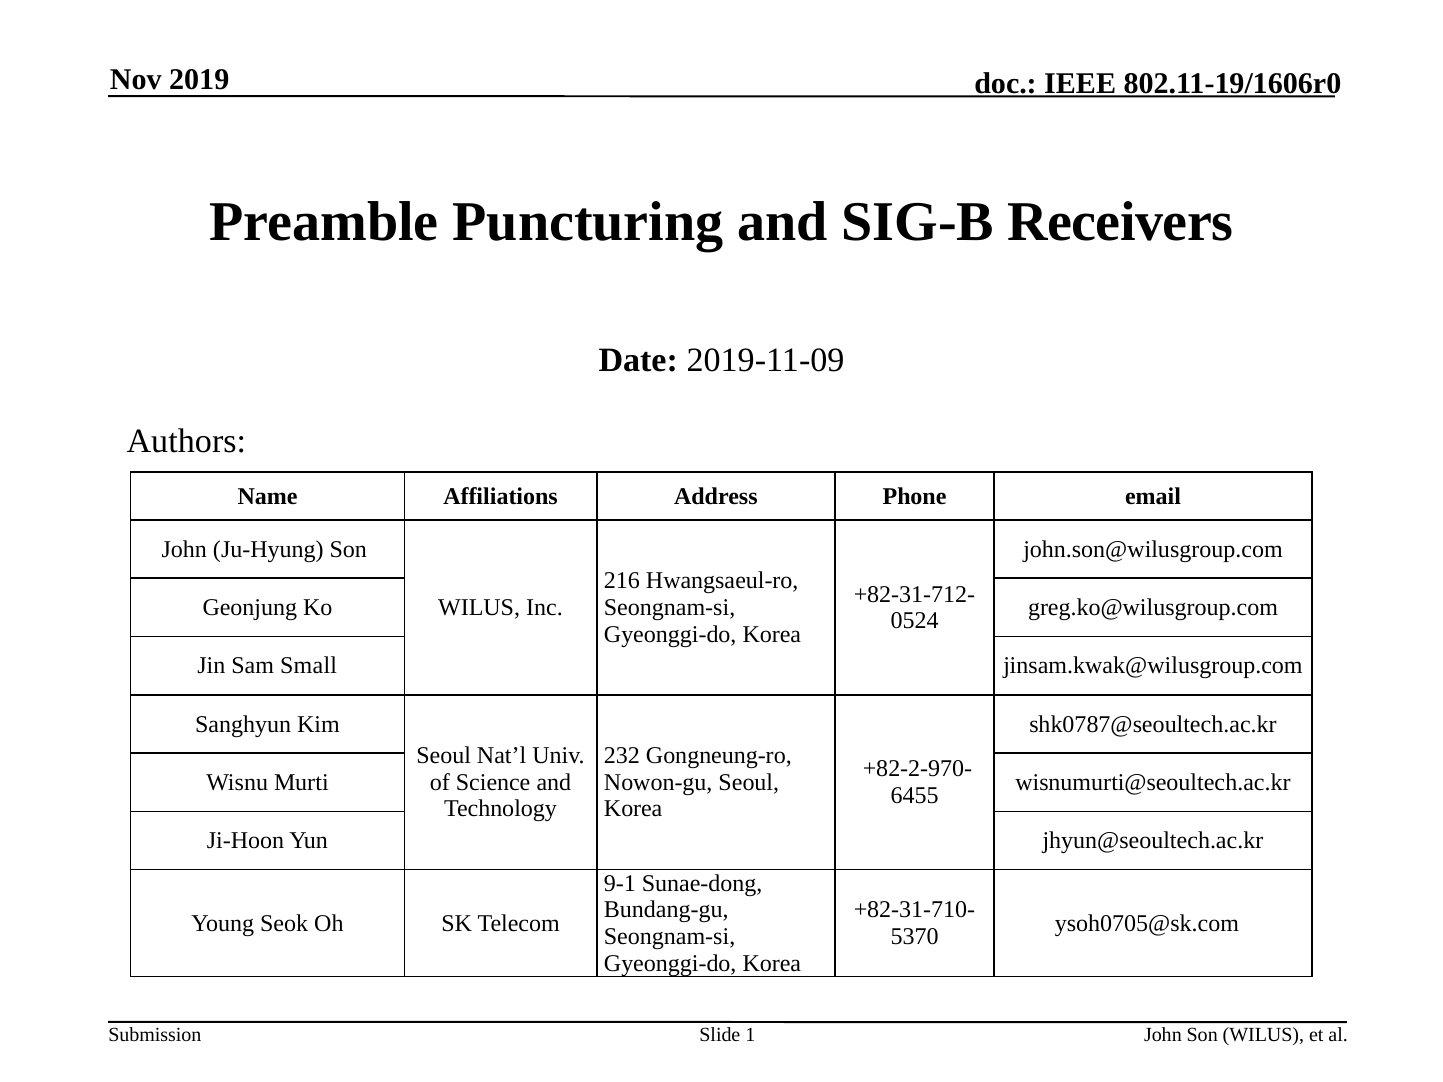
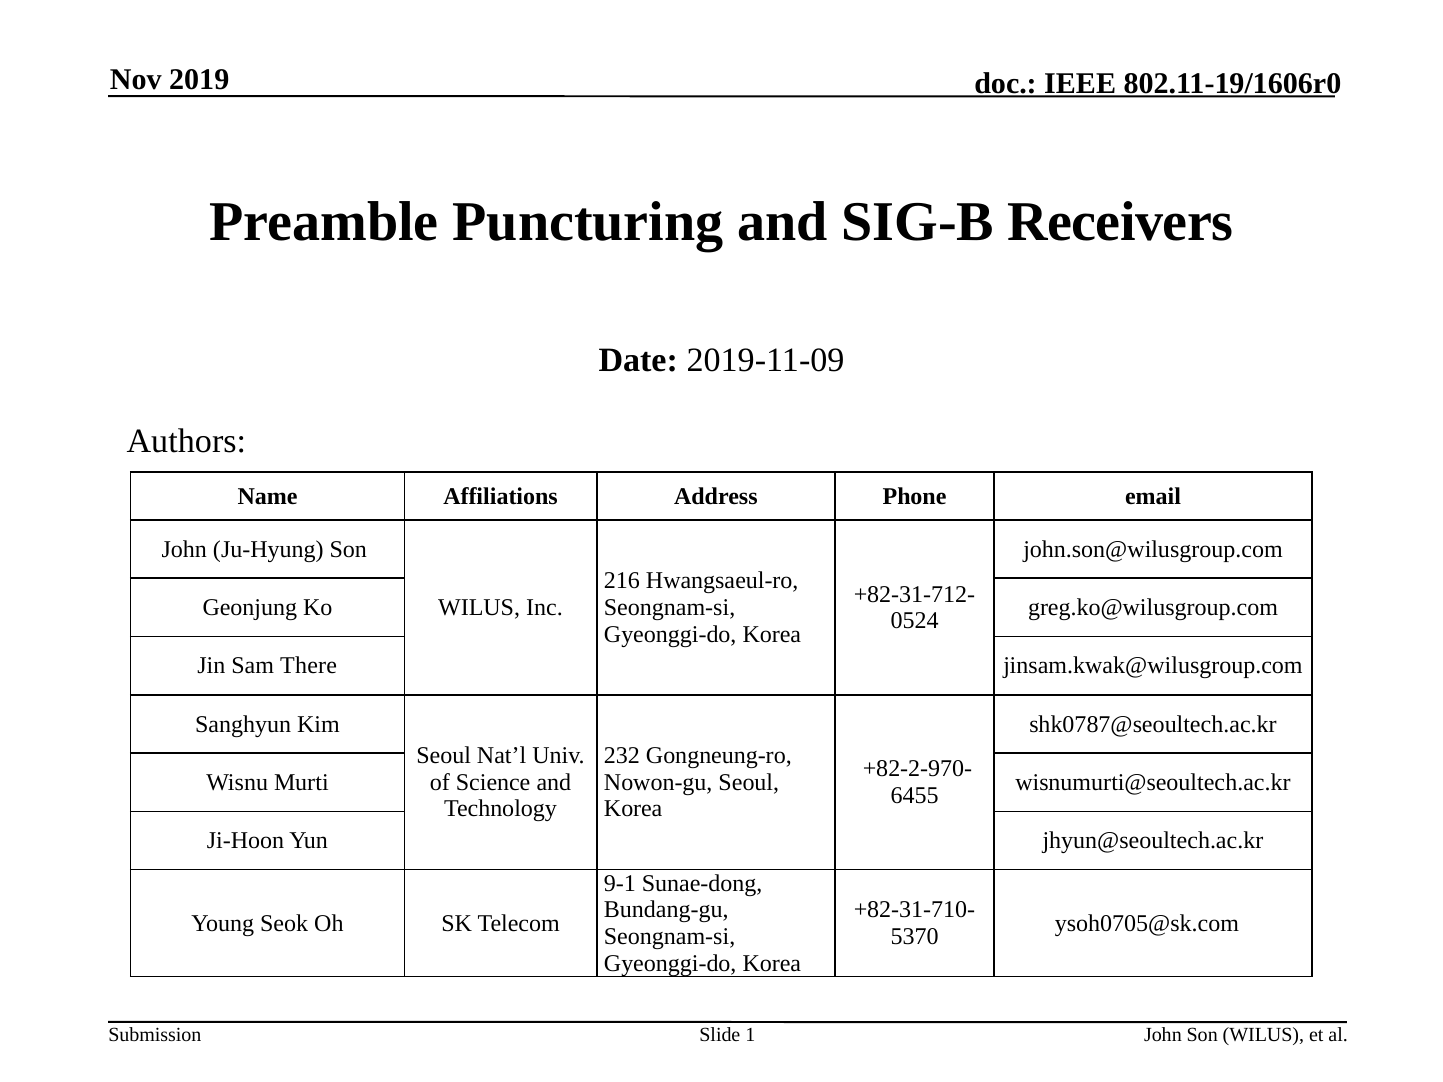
Small: Small -> There
